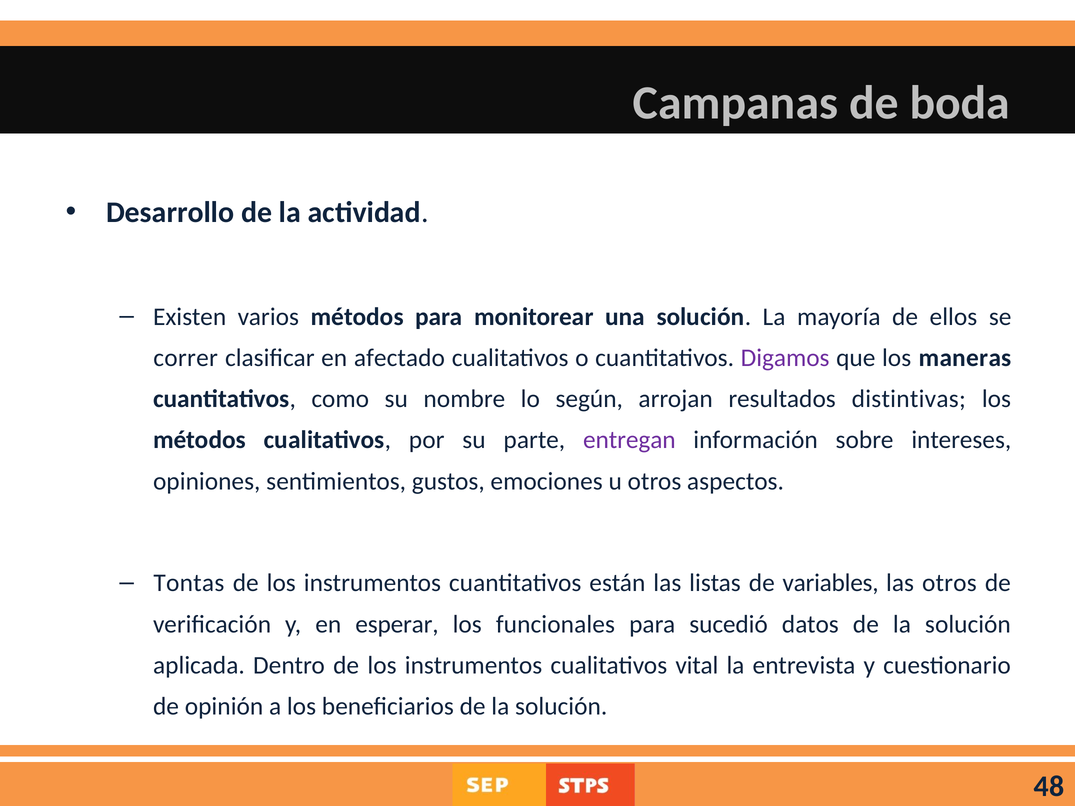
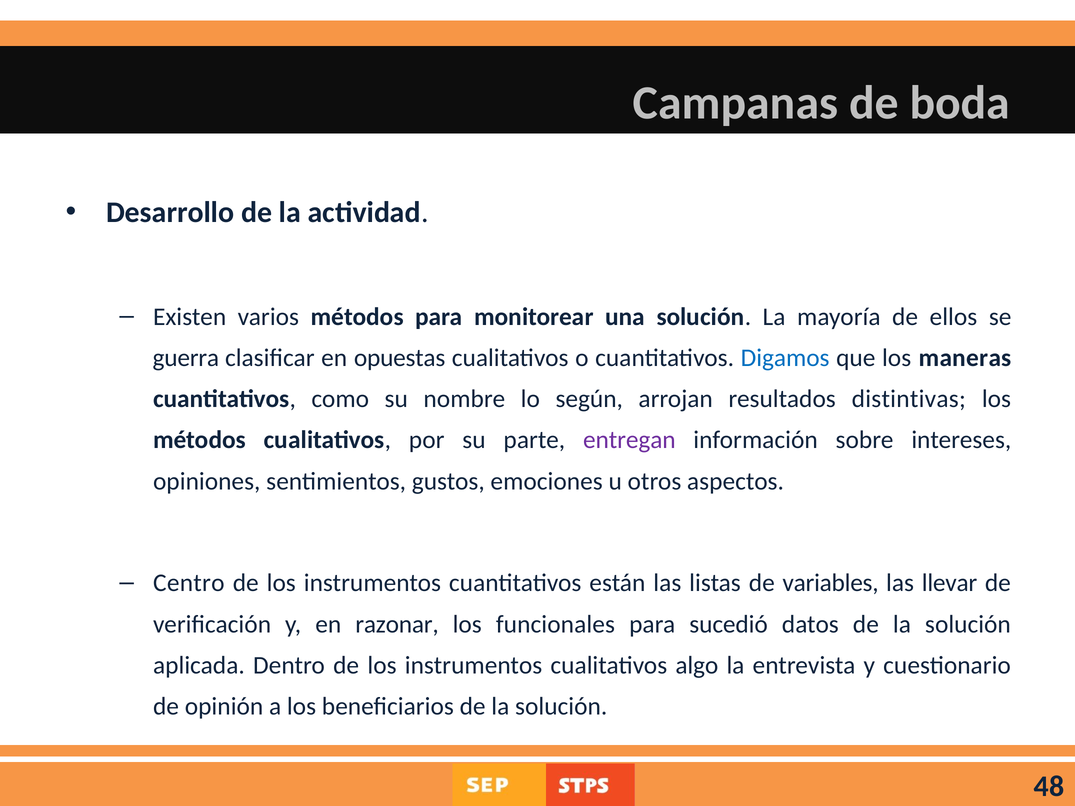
correr: correr -> guerra
afectado: afectado -> opuestas
Digamos colour: purple -> blue
Tontas: Tontas -> Centro
las otros: otros -> llevar
esperar: esperar -> razonar
vital: vital -> algo
